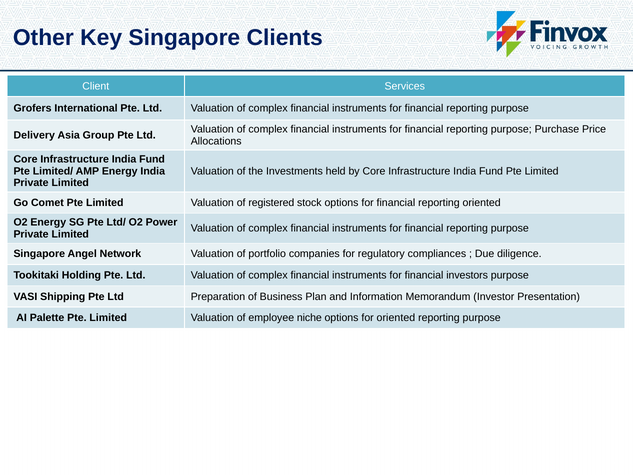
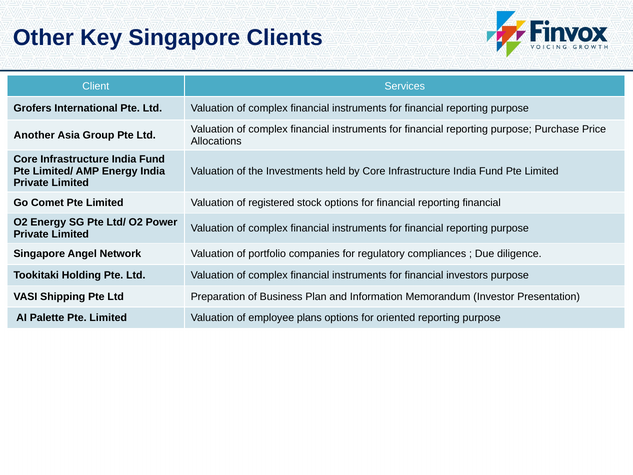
Delivery: Delivery -> Another
reporting oriented: oriented -> financial
niche: niche -> plans
